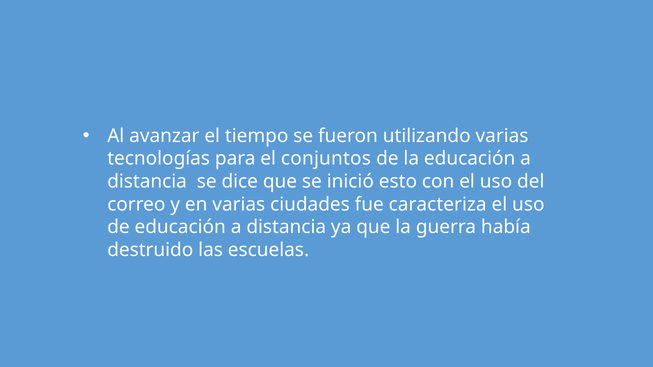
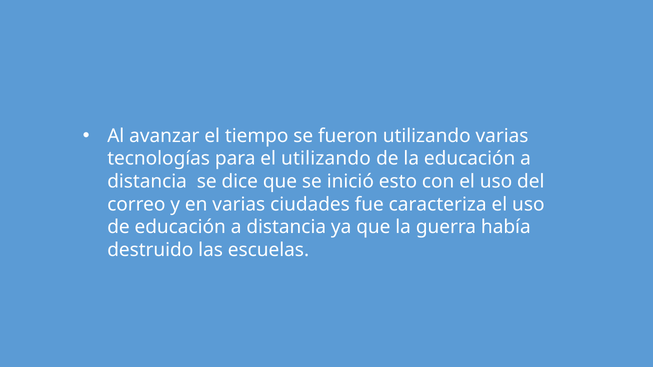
el conjuntos: conjuntos -> utilizando
